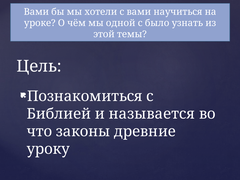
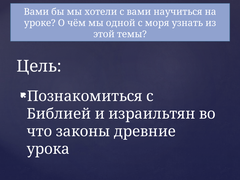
было: было -> моря
называется: называется -> израильтян
уроку: уроку -> урока
